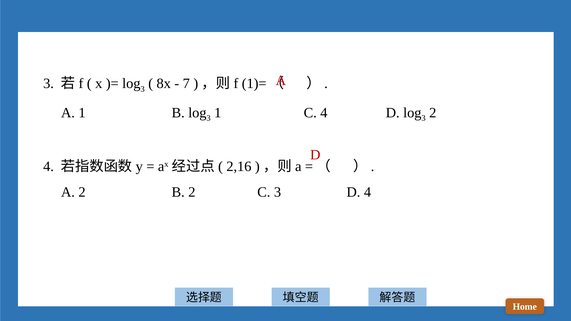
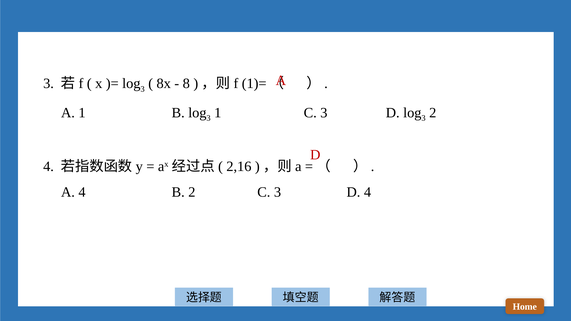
7: 7 -> 8
1 C 4: 4 -> 3
A 2: 2 -> 4
